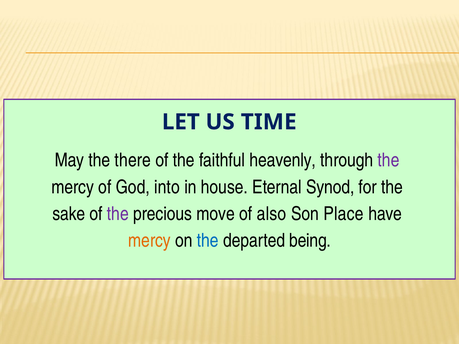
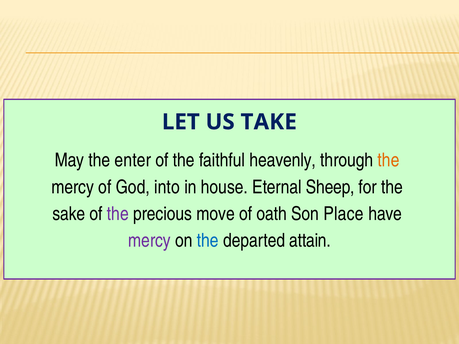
TIME: TIME -> TAKE
there: there -> enter
the at (389, 160) colour: purple -> orange
Synod: Synod -> Sheep
also: also -> oath
mercy at (150, 241) colour: orange -> purple
being: being -> attain
